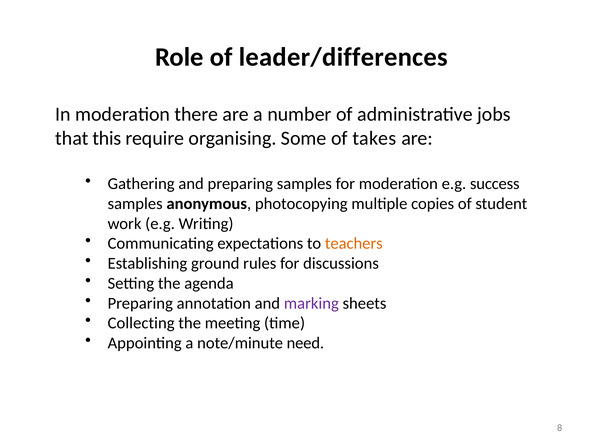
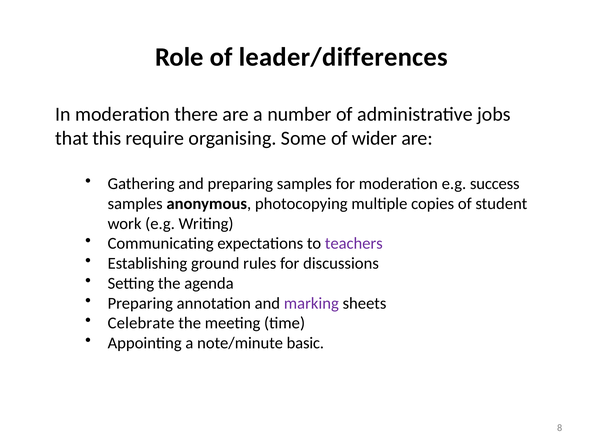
takes: takes -> wider
teachers colour: orange -> purple
Collecting: Collecting -> Celebrate
need: need -> basic
